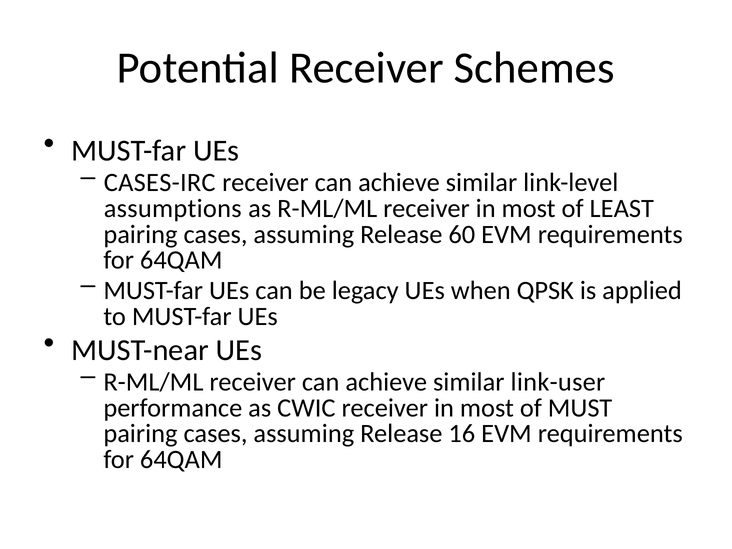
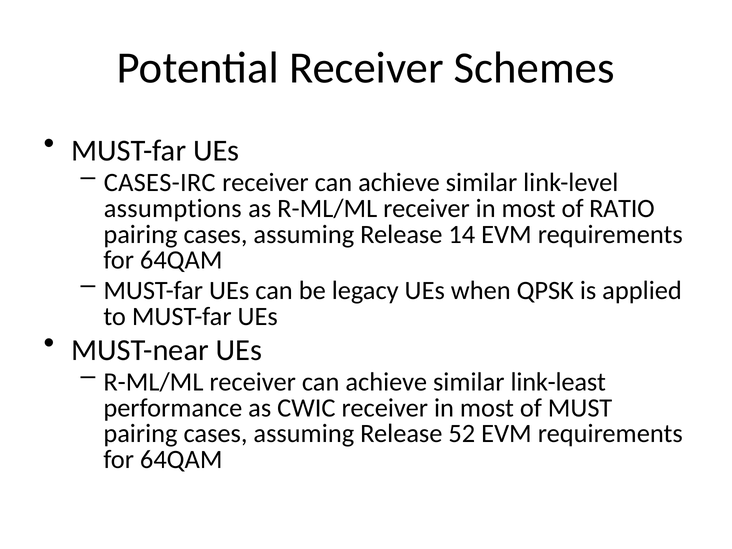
LEAST: LEAST -> RATIO
60: 60 -> 14
link-user: link-user -> link-least
16: 16 -> 52
